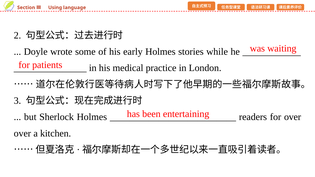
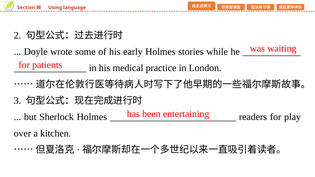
for over: over -> play
